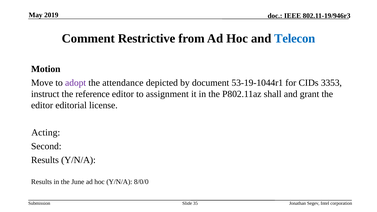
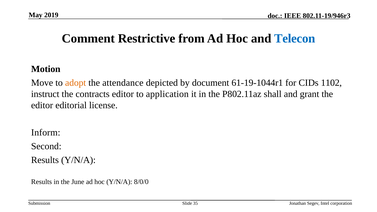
adopt colour: purple -> orange
53-19-1044r1: 53-19-1044r1 -> 61-19-1044r1
3353: 3353 -> 1102
reference: reference -> contracts
assignment: assignment -> application
Acting: Acting -> Inform
